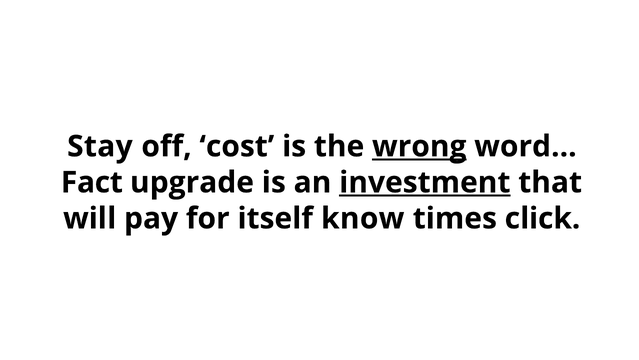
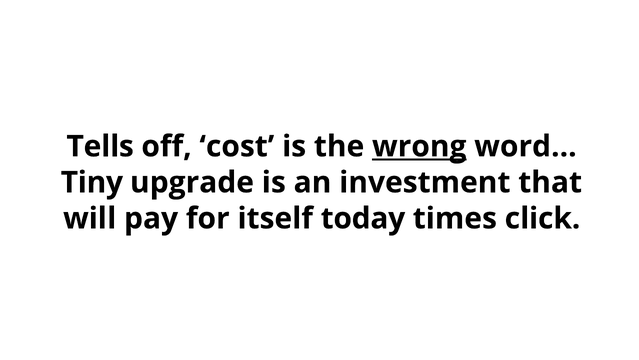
Stay: Stay -> Tells
Fact: Fact -> Tiny
investment underline: present -> none
know: know -> today
